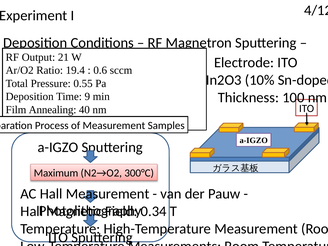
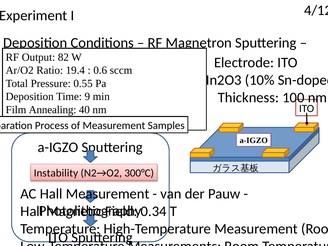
21: 21 -> 82
Maximum: Maximum -> Instability
